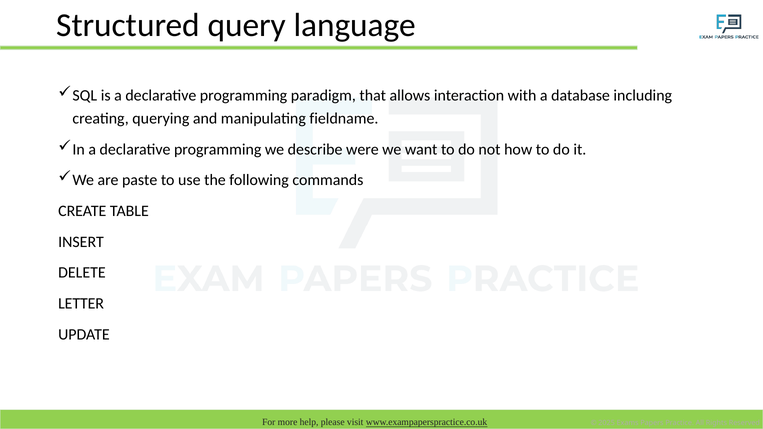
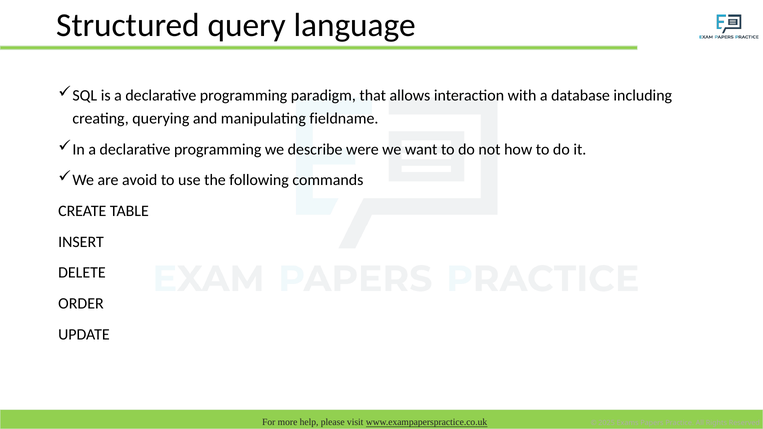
paste: paste -> avoid
LETTER: LETTER -> ORDER
